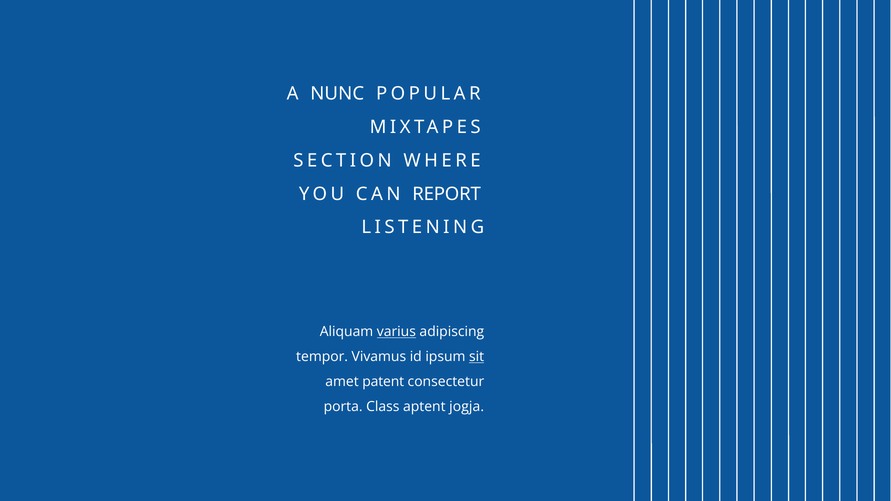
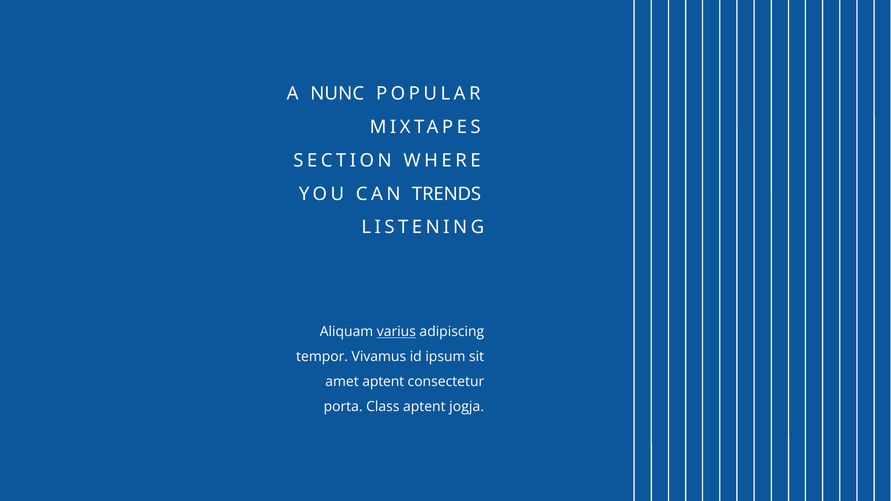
REPORT: REPORT -> TRENDS
sit underline: present -> none
amet patent: patent -> aptent
